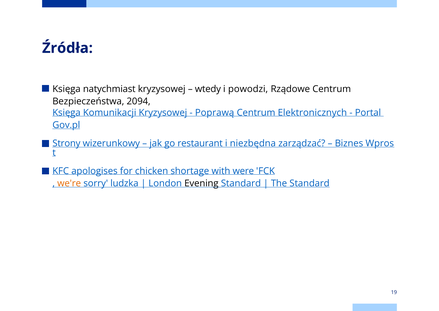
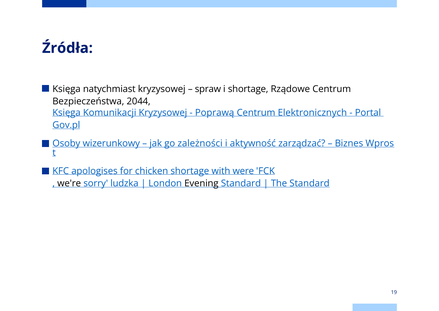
wtedy: wtedy -> spraw
i powodzi: powodzi -> shortage
2094: 2094 -> 2044
Strony: Strony -> Osoby
restaurant: restaurant -> zależności
niezbędna: niezbędna -> aktywność
we're colour: orange -> black
